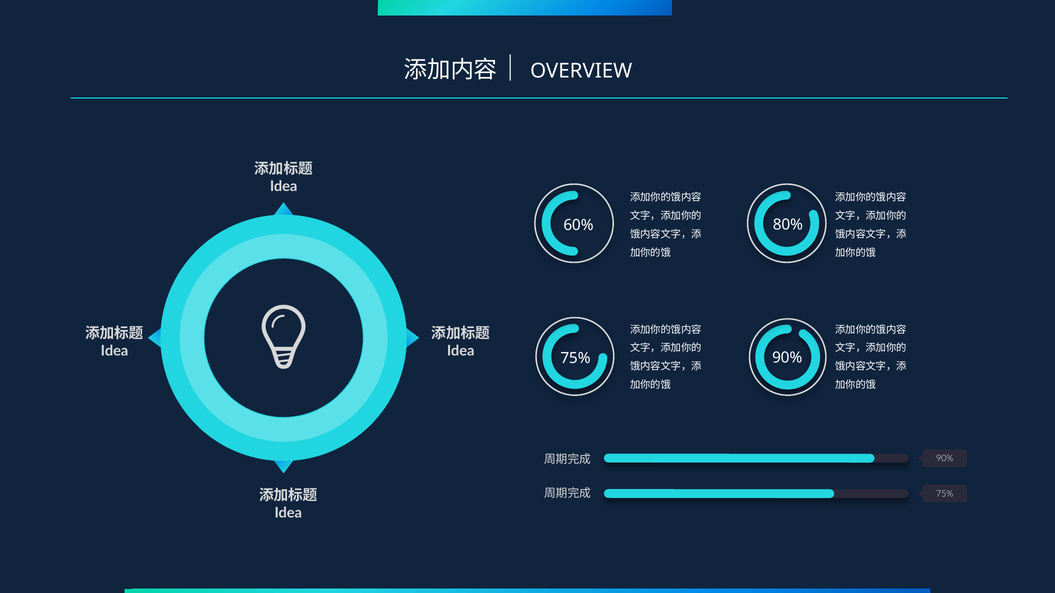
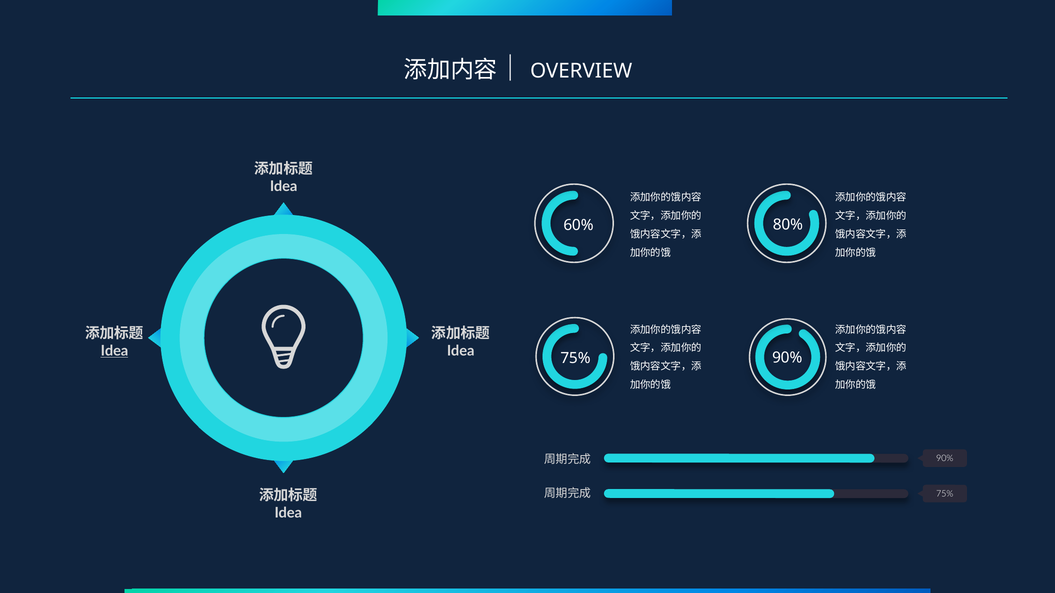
Idea at (114, 351) underline: none -> present
